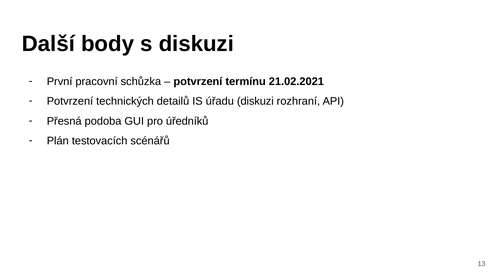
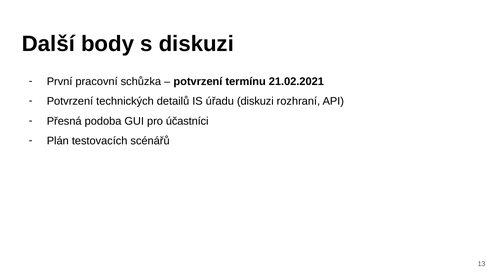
úředníků: úředníků -> účastníci
